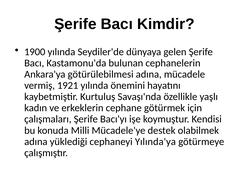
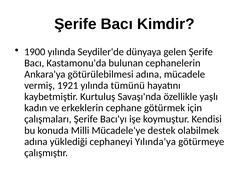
önemini: önemini -> tümünü
